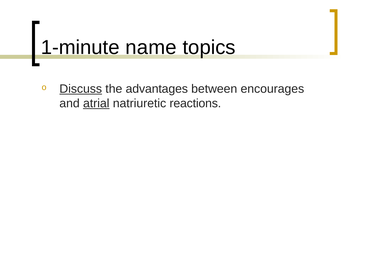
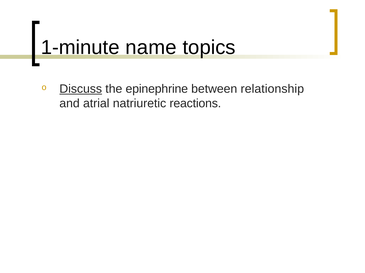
advantages: advantages -> epinephrine
encourages: encourages -> relationship
atrial underline: present -> none
